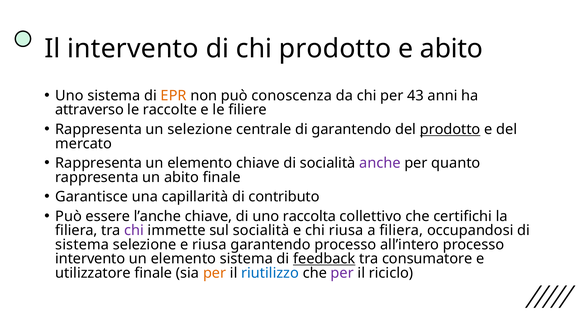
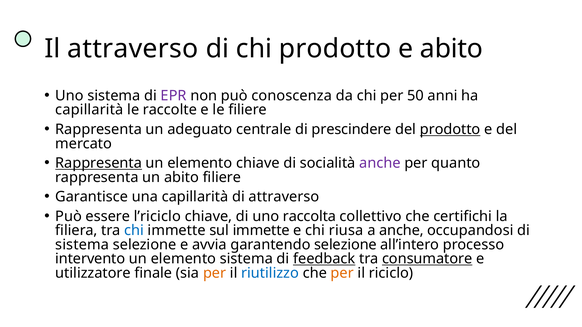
Il intervento: intervento -> attraverso
EPR colour: orange -> purple
43: 43 -> 50
attraverso at (89, 110): attraverso -> capillarità
un selezione: selezione -> adeguato
di garantendo: garantendo -> prescindere
Rappresenta at (99, 163) underline: none -> present
abito finale: finale -> filiere
di contributo: contributo -> attraverso
l’anche: l’anche -> l’riciclo
chi at (134, 231) colour: purple -> blue
sul socialità: socialità -> immette
a filiera: filiera -> anche
e riusa: riusa -> avvia
garantendo processo: processo -> selezione
consumatore underline: none -> present
per at (342, 273) colour: purple -> orange
